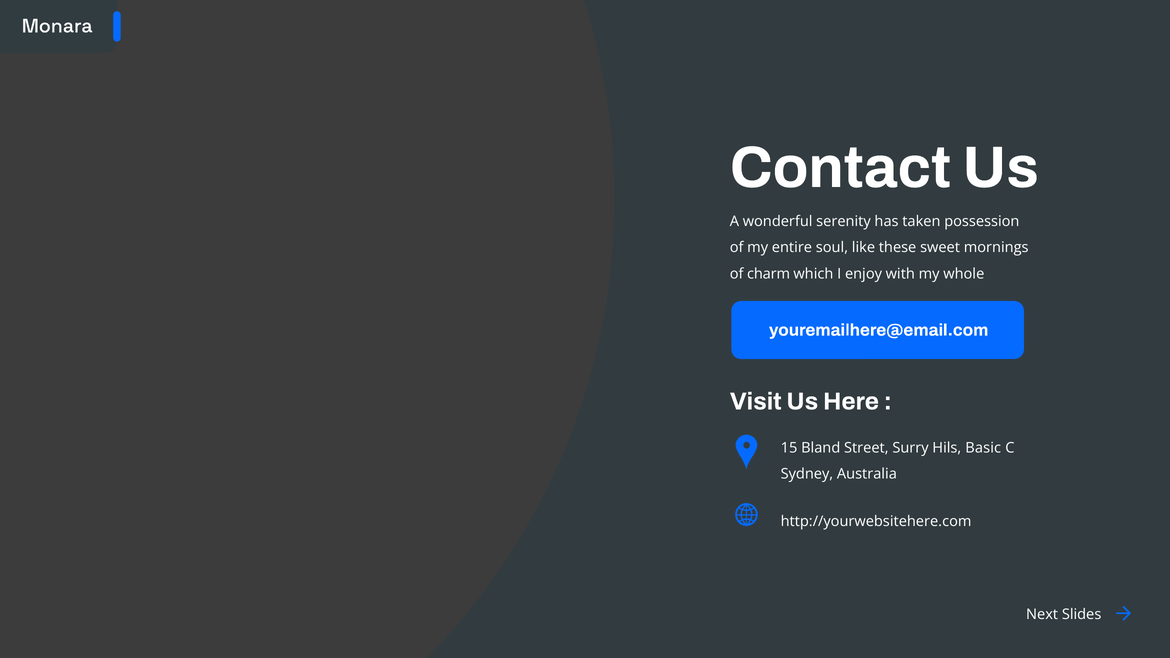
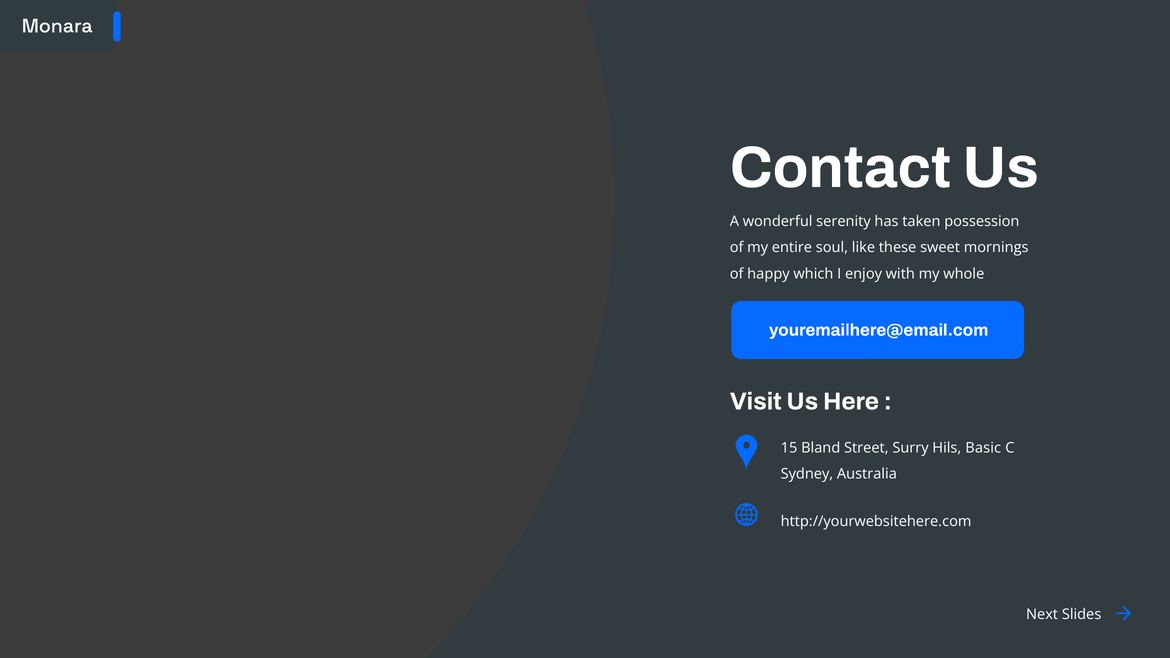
charm: charm -> happy
